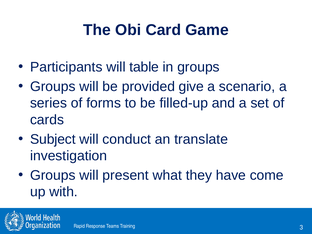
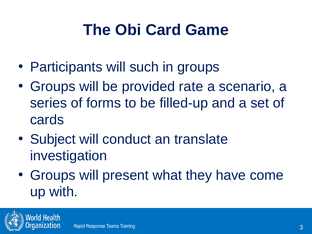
table: table -> such
give: give -> rate
